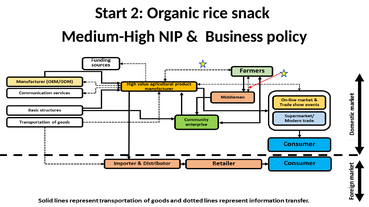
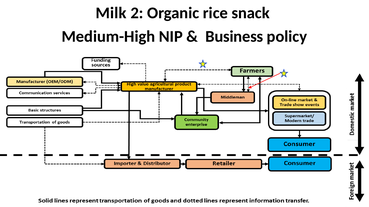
Start: Start -> Milk
